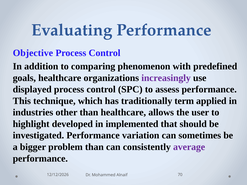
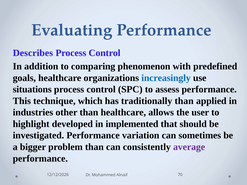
Objective: Objective -> Describes
increasingly colour: purple -> blue
displayed: displayed -> situations
traditionally term: term -> than
